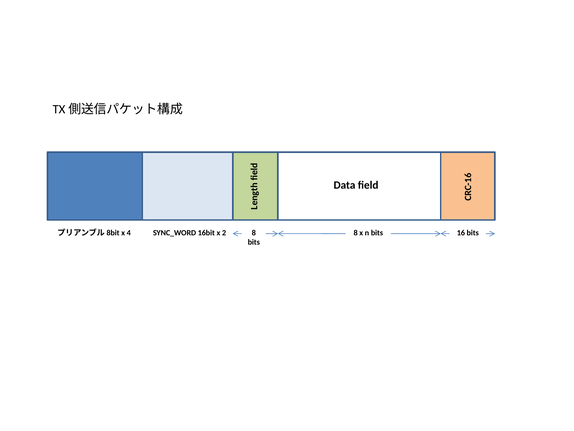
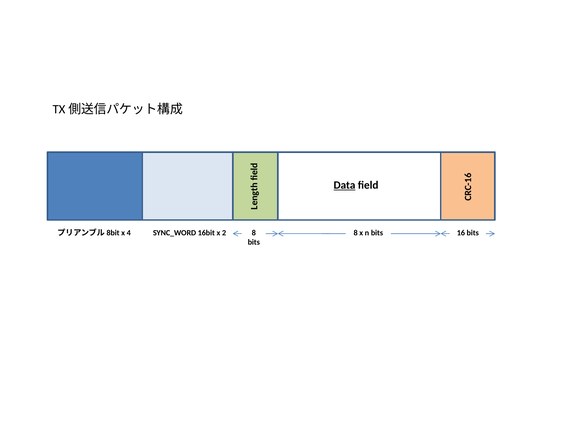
Data underline: none -> present
